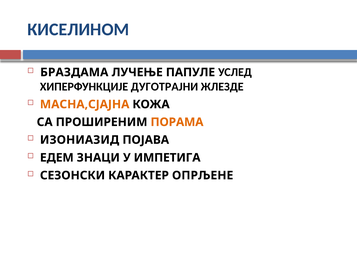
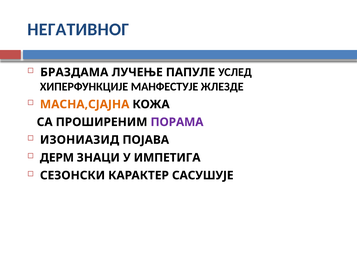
КИСЕЛИНОМ: КИСЕЛИНОМ -> НЕГАТИВНОГ
ДУГОТРАЈНИ: ДУГОТРАЈНИ -> МАНФЕСТУЈЕ
ПОРАМА colour: orange -> purple
ЕДЕМ: ЕДЕМ -> ДЕРМ
ОПРЉЕНЕ: ОПРЉЕНЕ -> САСУШУЈЕ
